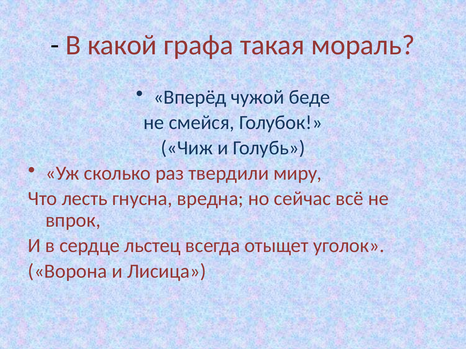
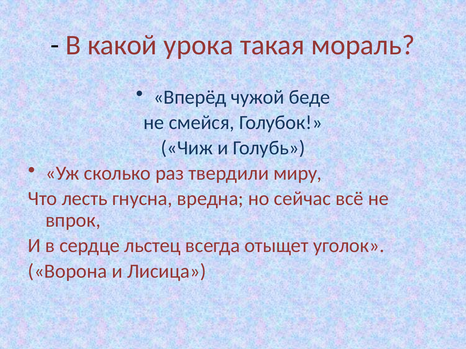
графа: графа -> урока
